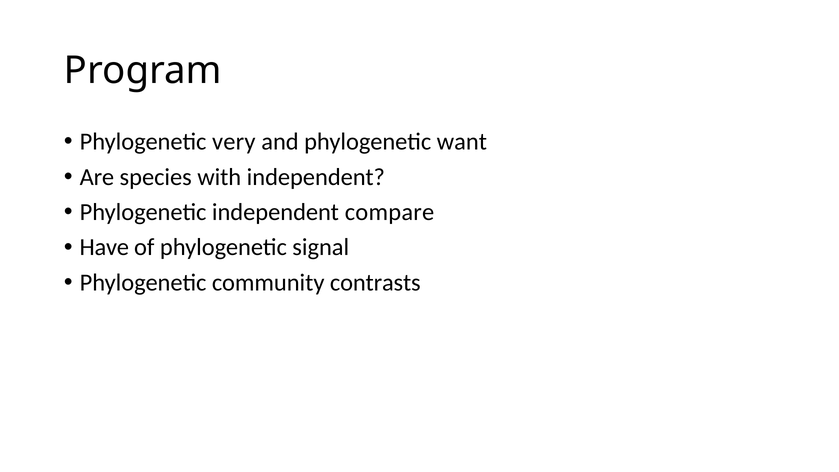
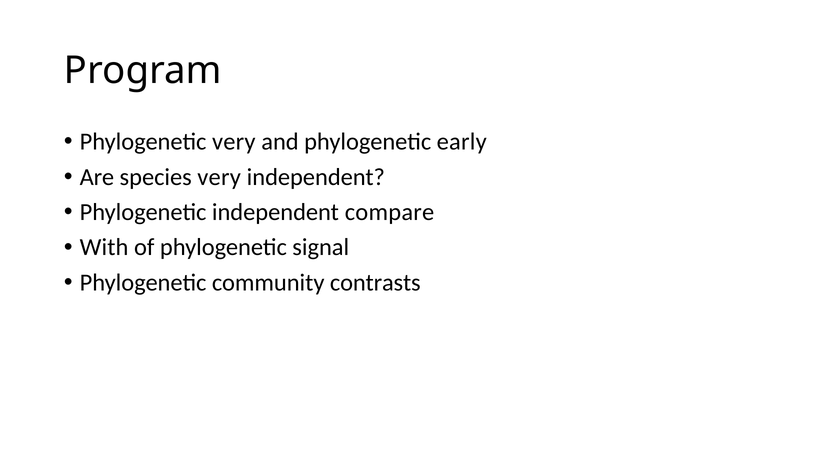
want: want -> early
species with: with -> very
Have: Have -> With
